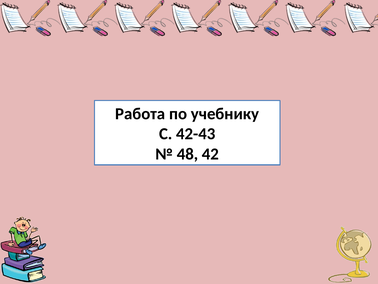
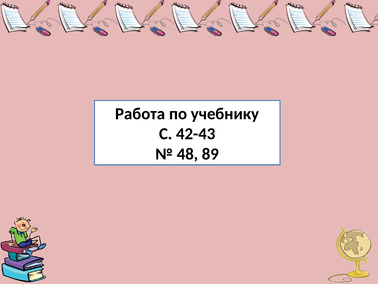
42: 42 -> 89
